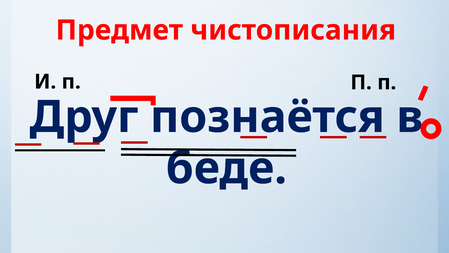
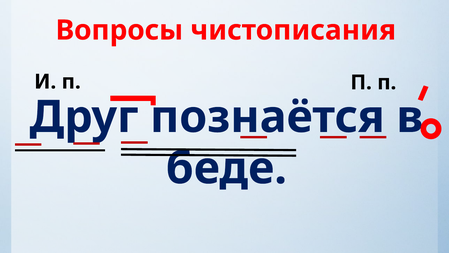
Предмет: Предмет -> Вопросы
